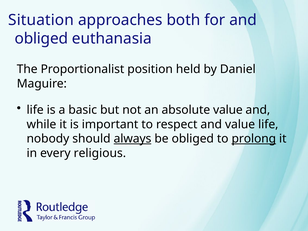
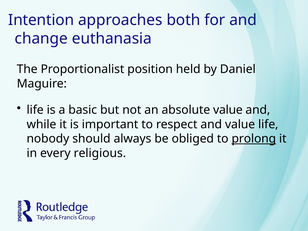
Situation: Situation -> Intention
obliged at (41, 39): obliged -> change
always underline: present -> none
